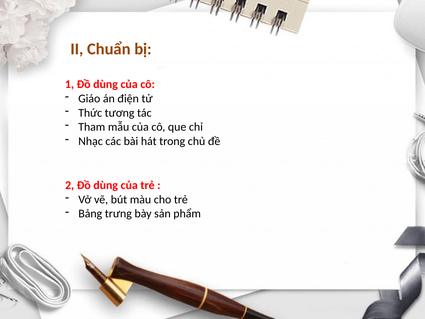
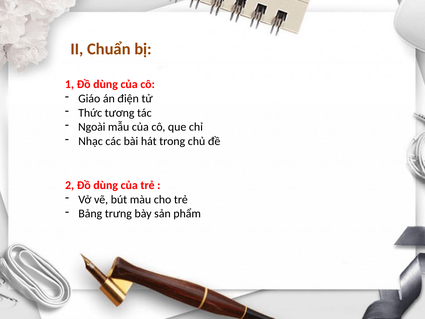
Tham: Tham -> Ngoài
